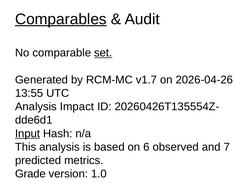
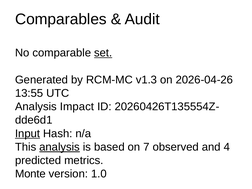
Comparables underline: present -> none
v1.7: v1.7 -> v1.3
analysis at (60, 147) underline: none -> present
6: 6 -> 7
7: 7 -> 4
Grade: Grade -> Monte
